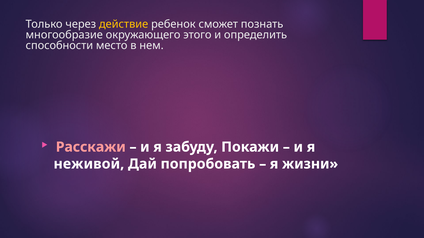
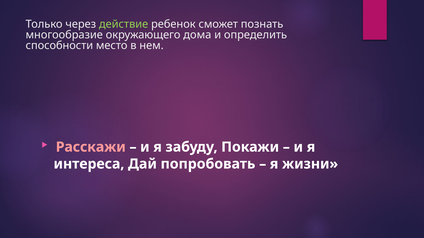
действие colour: yellow -> light green
этого: этого -> дома
неживой: неживой -> интереса
